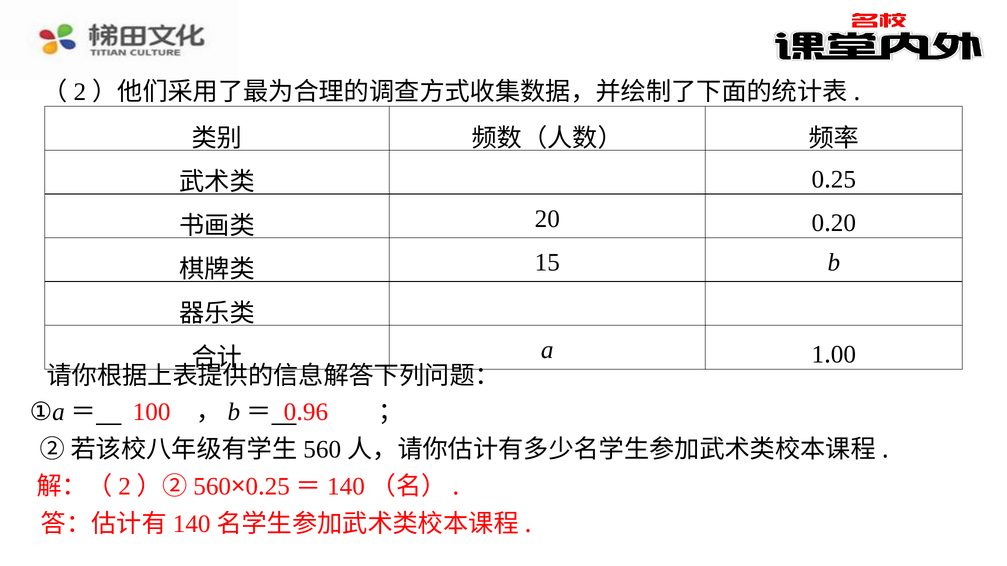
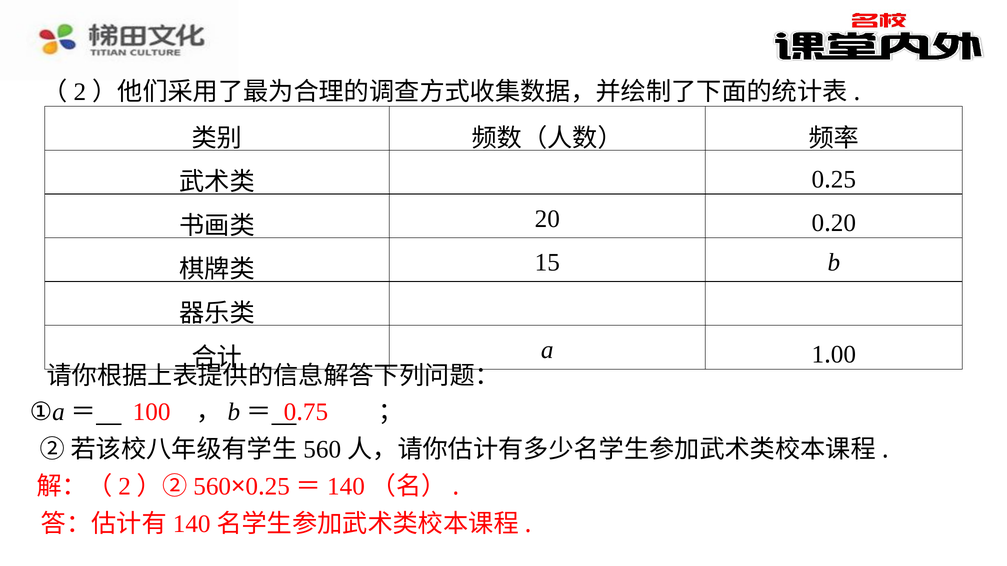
96: 96 -> 75
